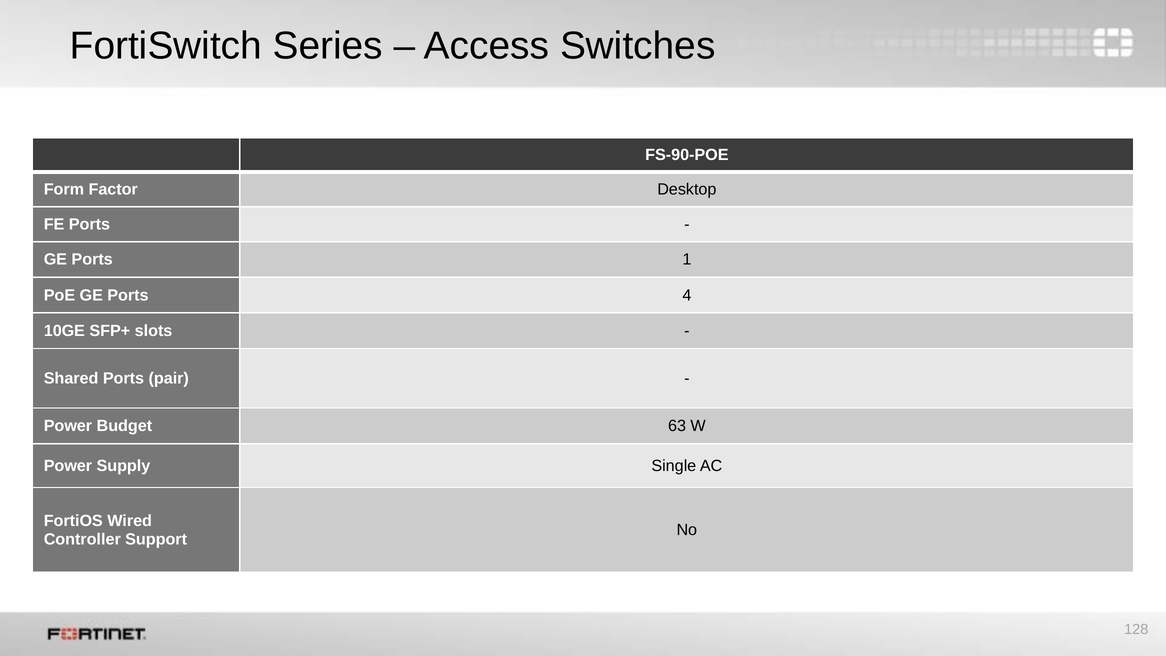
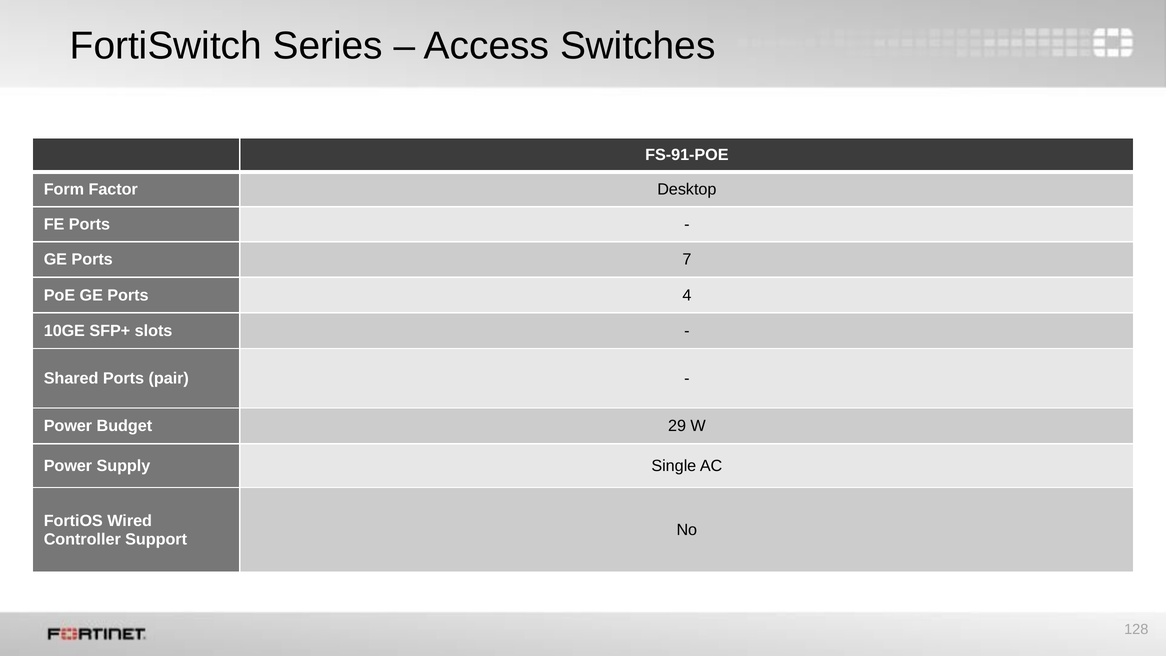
FS-90-POE: FS-90-POE -> FS-91-POE
1: 1 -> 7
63: 63 -> 29
